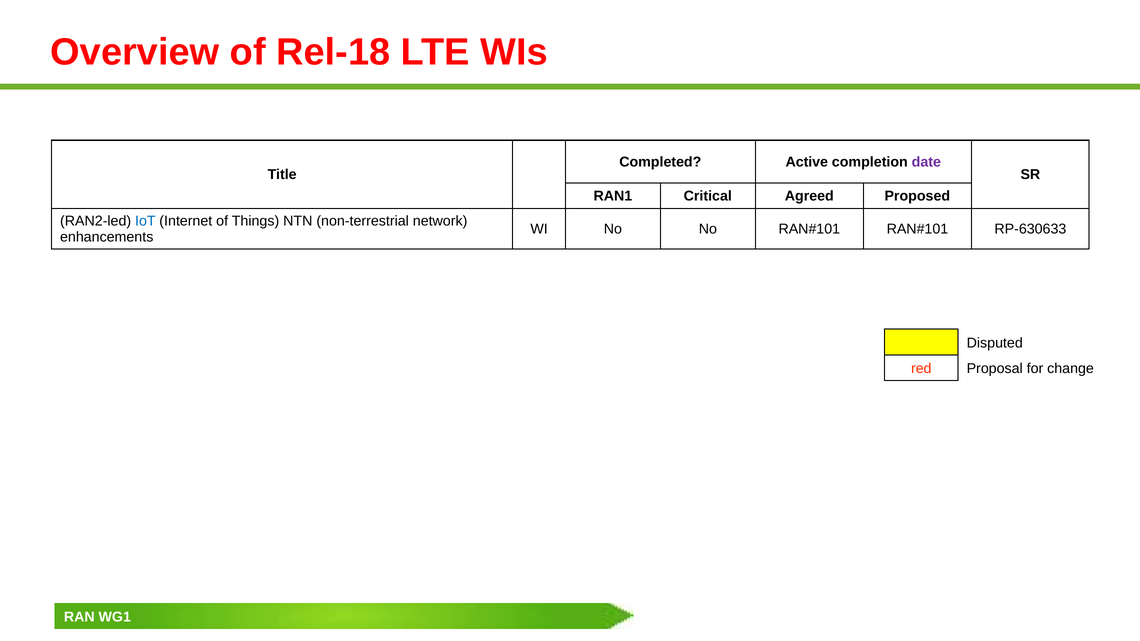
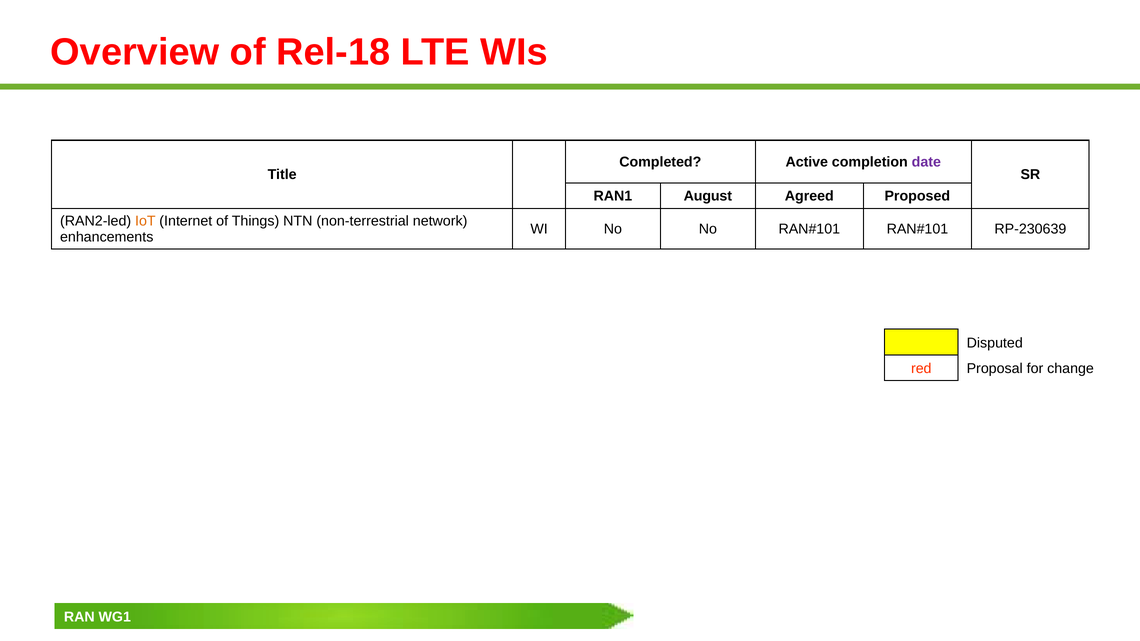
Critical: Critical -> August
IoT colour: blue -> orange
RP-630633: RP-630633 -> RP-230639
